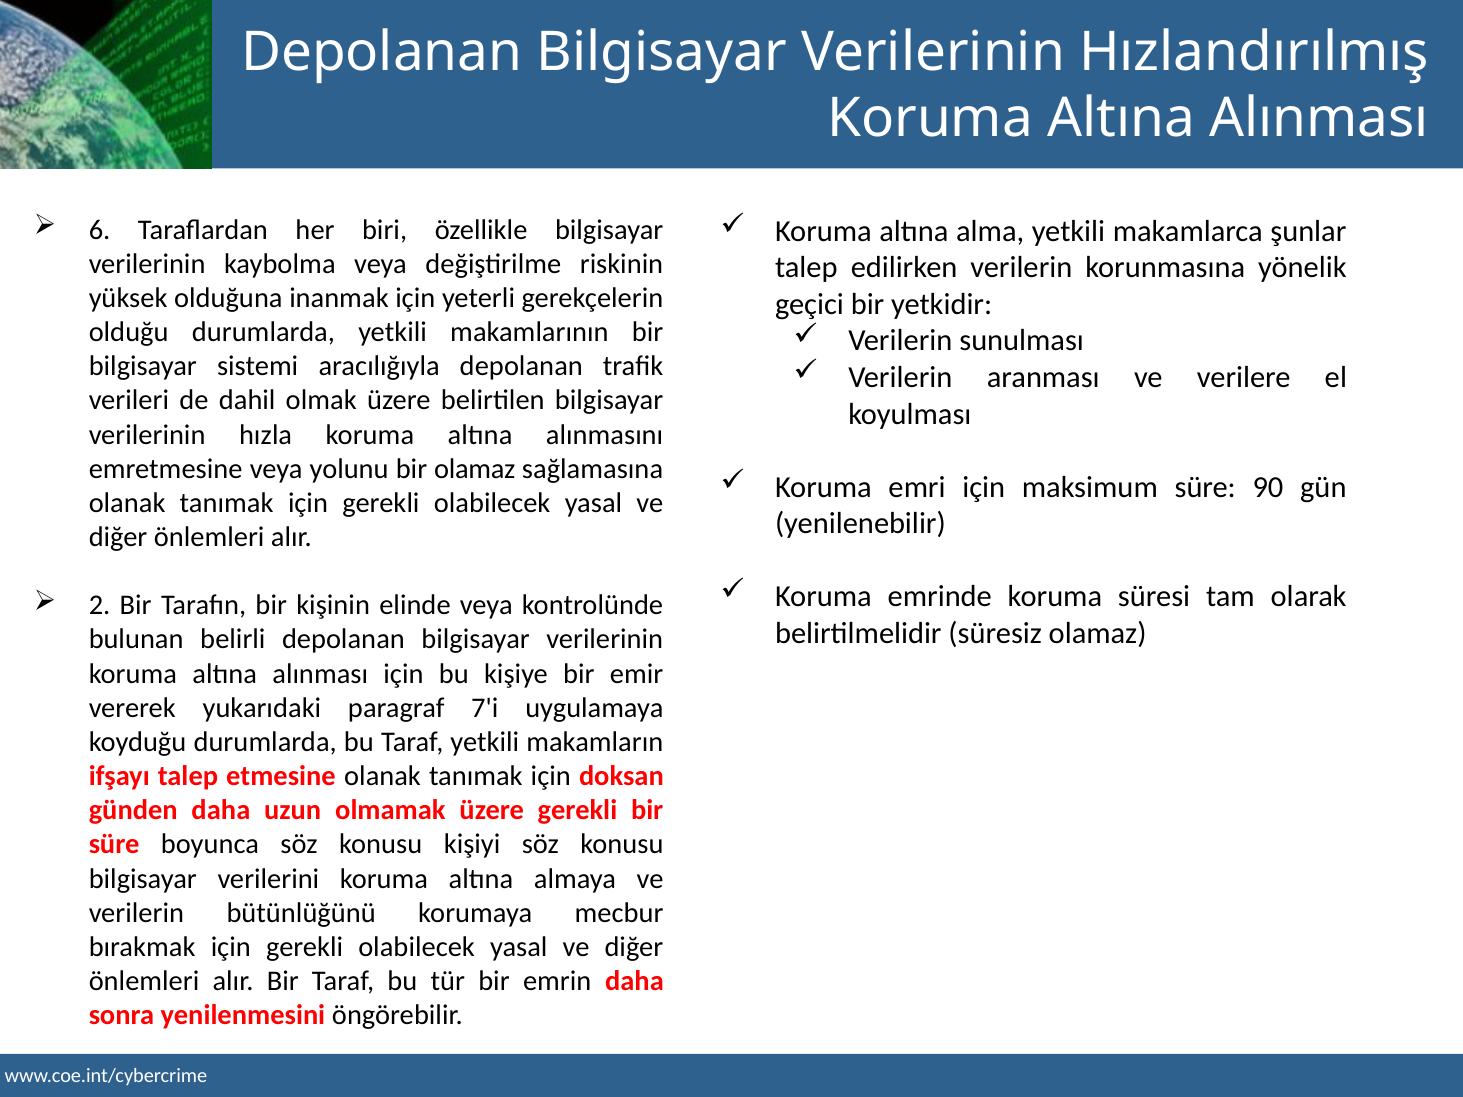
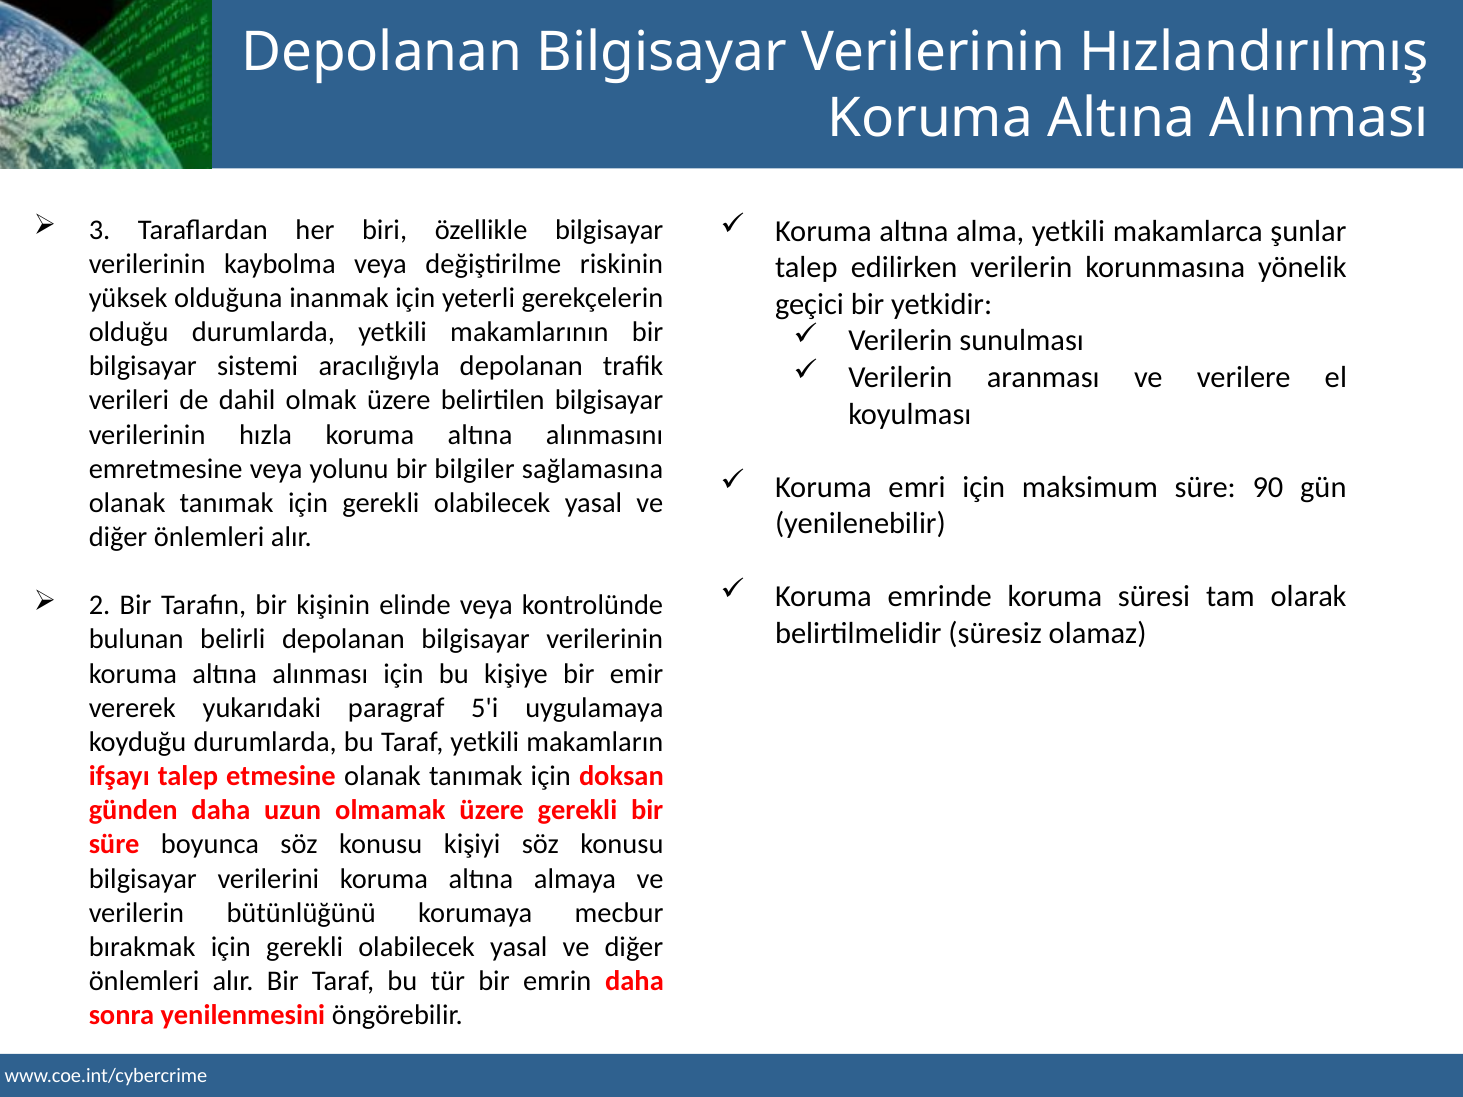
6: 6 -> 3
bir olamaz: olamaz -> bilgiler
7'i: 7'i -> 5'i
